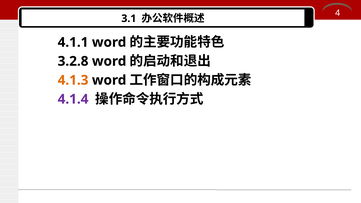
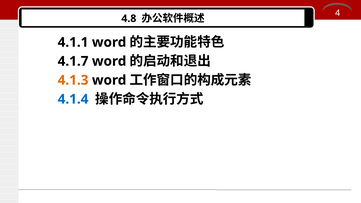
3.1: 3.1 -> 4.8
3.2.8: 3.2.8 -> 4.1.7
4.1.4 colour: purple -> blue
